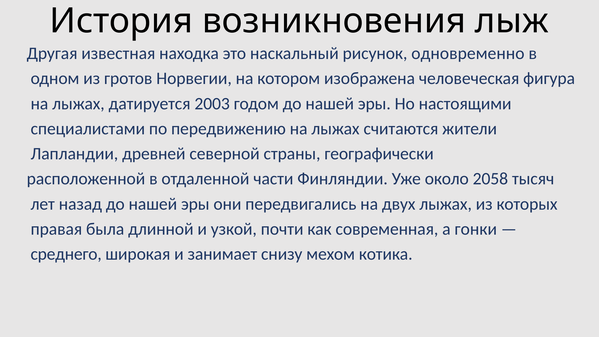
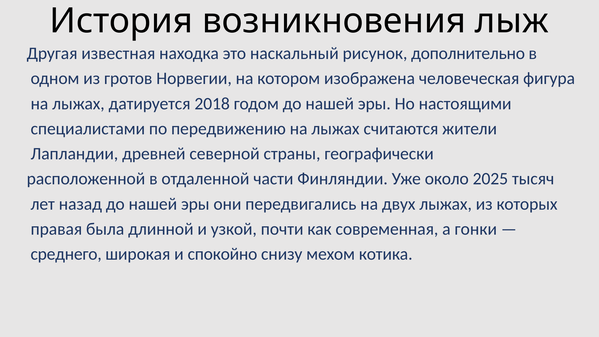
одновременно: одновременно -> дополнительно
2003: 2003 -> 2018
2058: 2058 -> 2025
занимает: занимает -> спокойно
